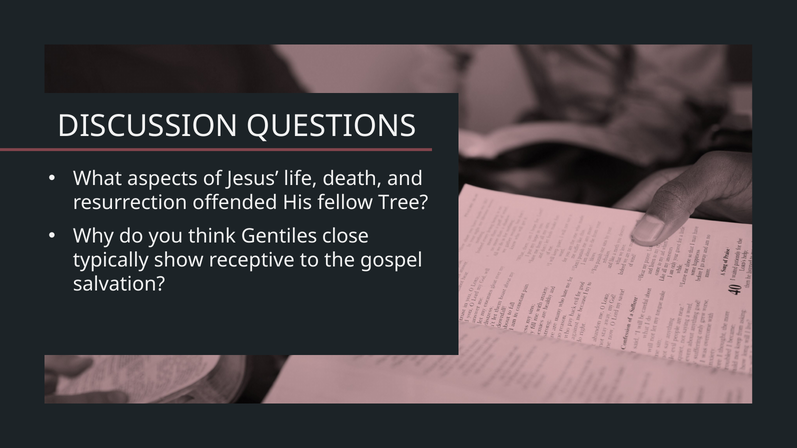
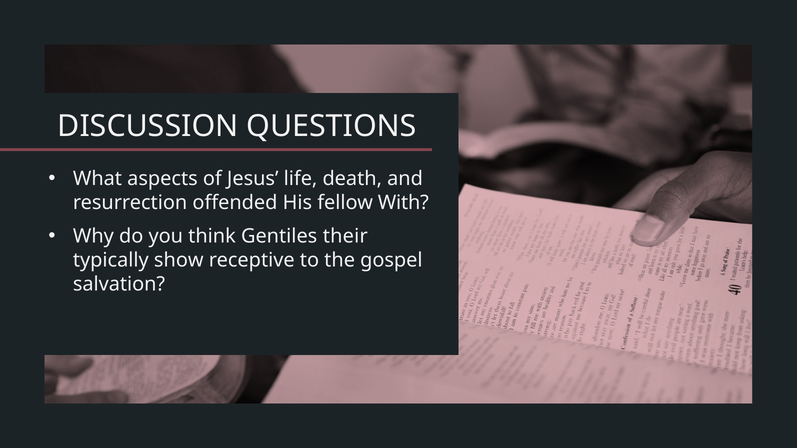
Tree: Tree -> With
close: close -> their
